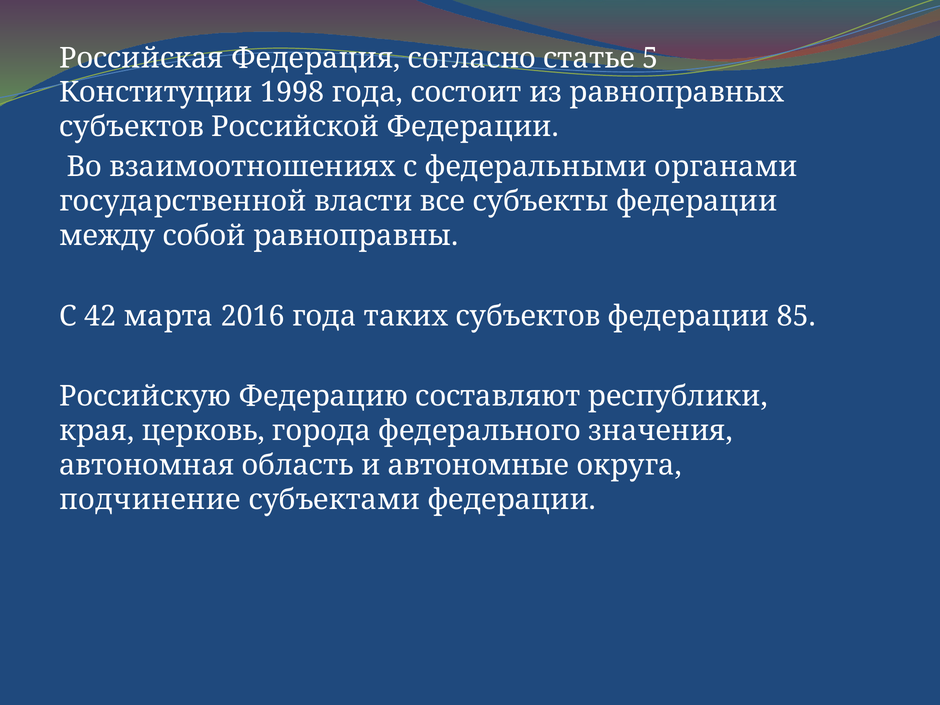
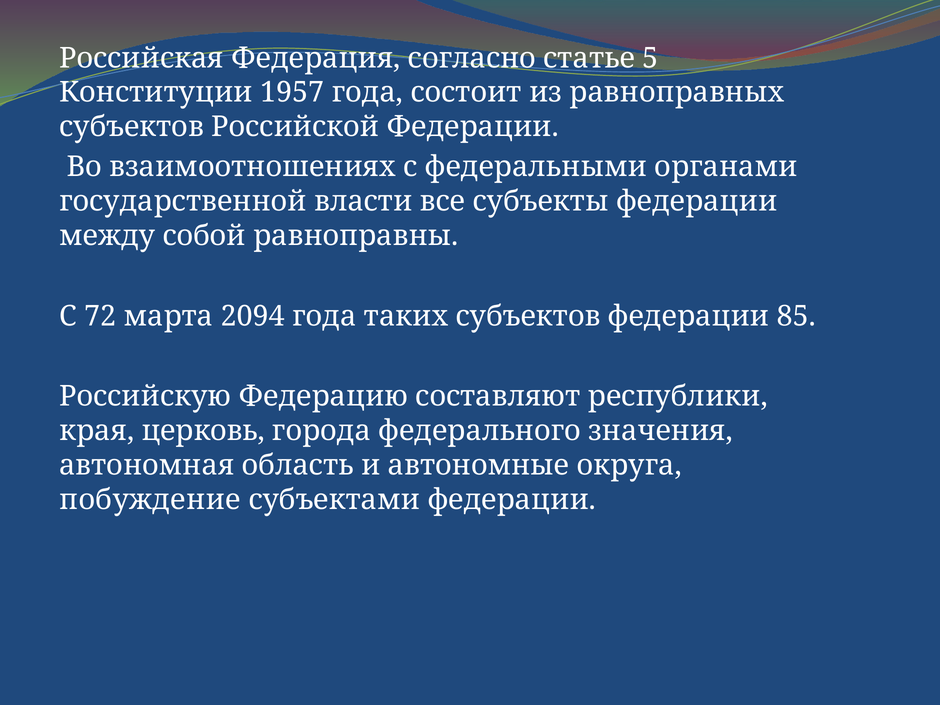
1998: 1998 -> 1957
42: 42 -> 72
2016: 2016 -> 2094
подчинение: подчинение -> побуждение
